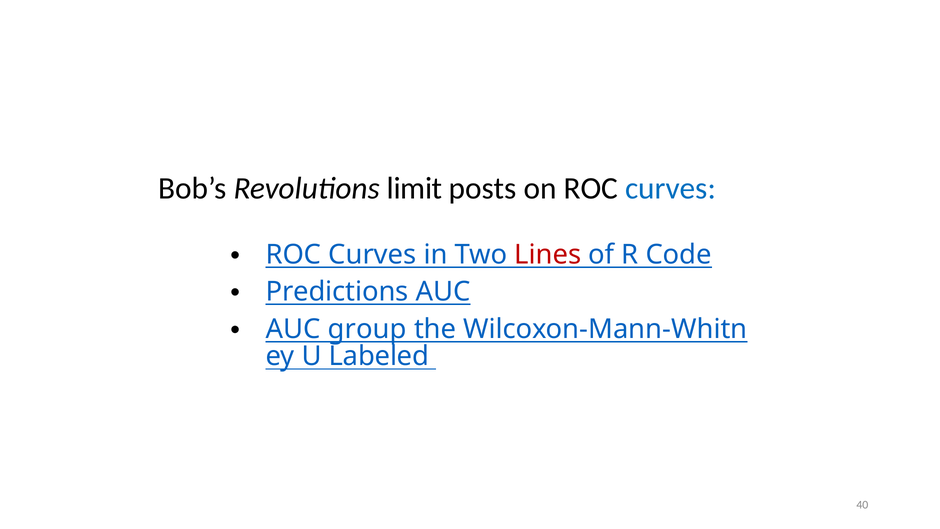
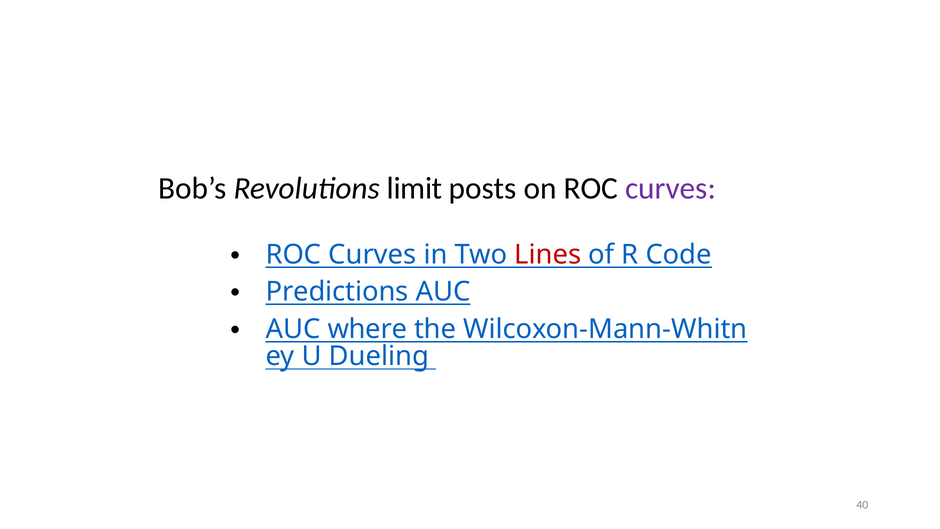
curves at (671, 188) colour: blue -> purple
group: group -> where
Labeled: Labeled -> Dueling
